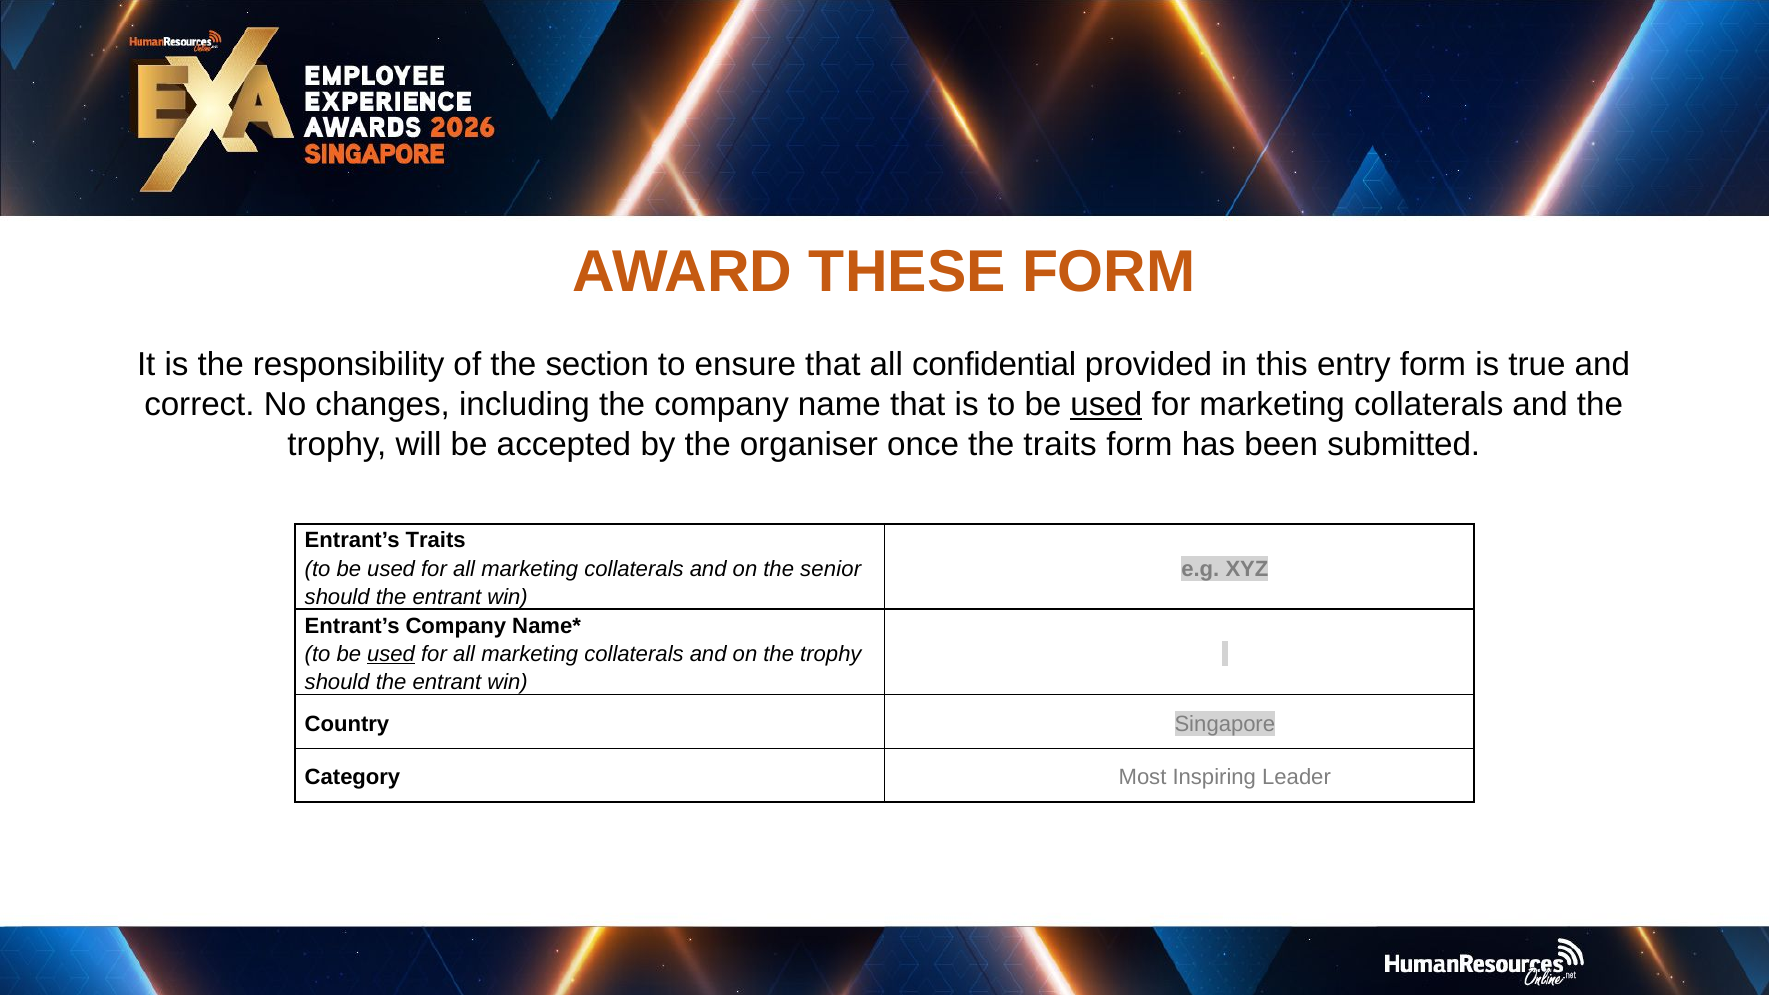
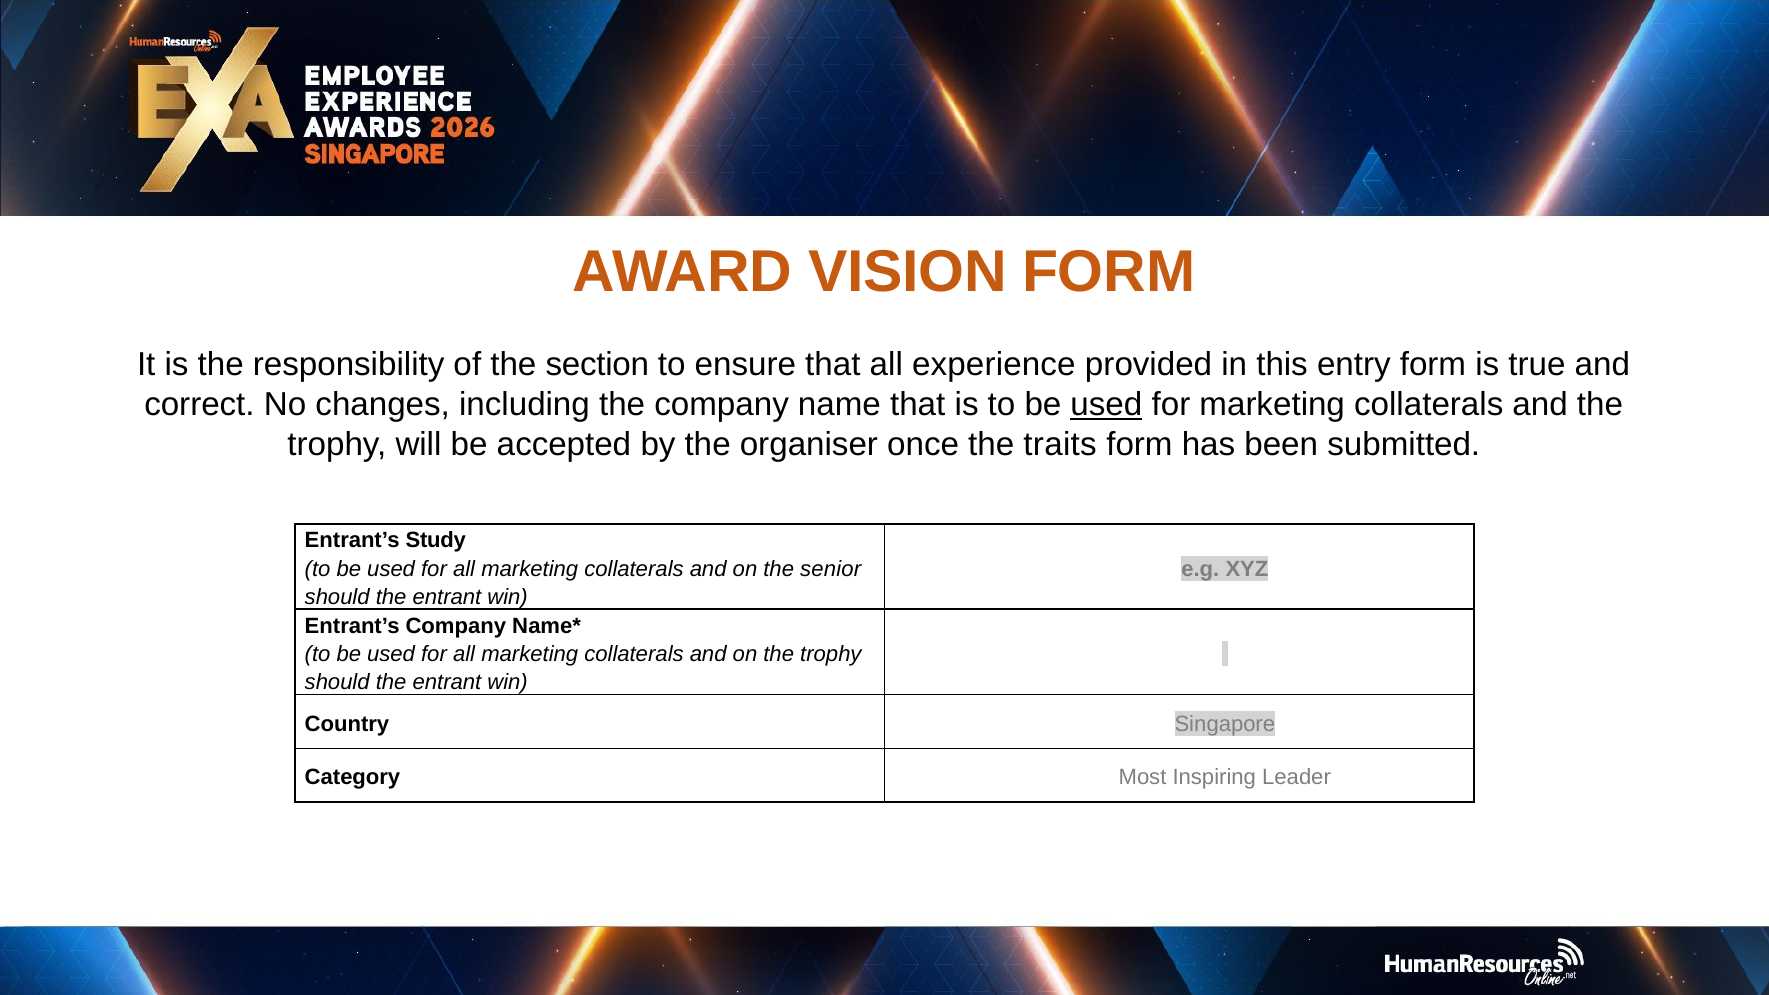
THESE: THESE -> VISION
confidential: confidential -> experience
Entrant’s Traits: Traits -> Study
used at (391, 654) underline: present -> none
